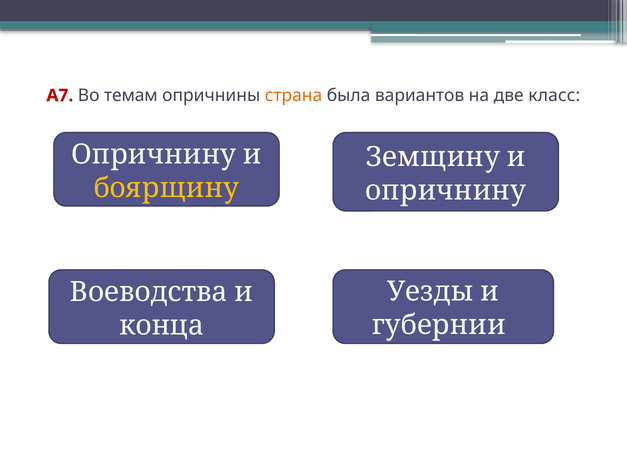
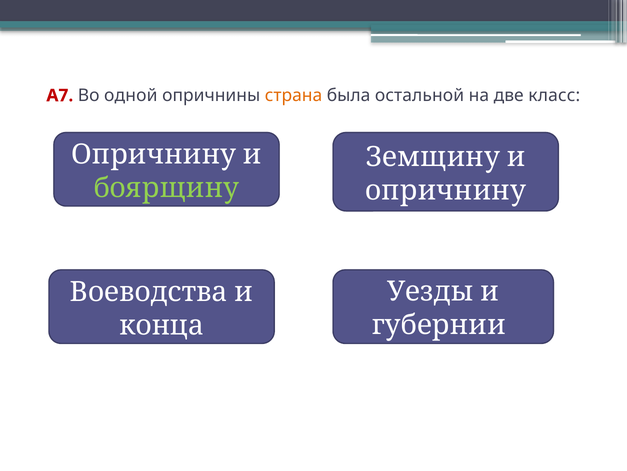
темам: темам -> одной
вариантов: вариантов -> остальной
боярщину colour: yellow -> light green
